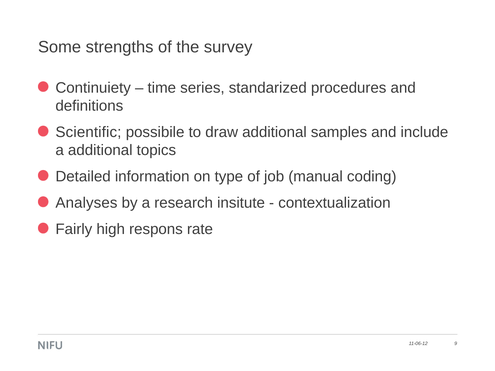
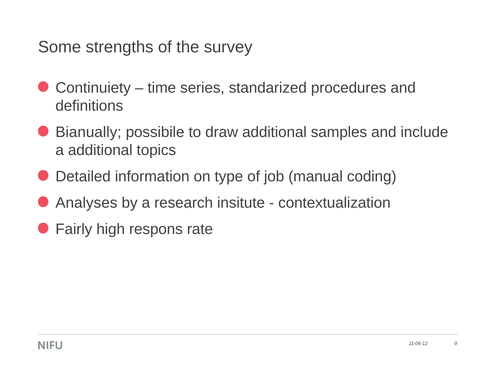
Scientific: Scientific -> Bianually
